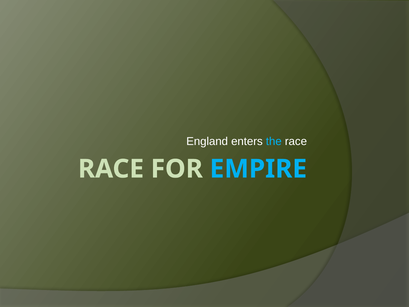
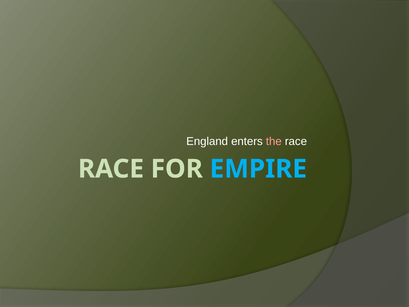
the colour: light blue -> pink
